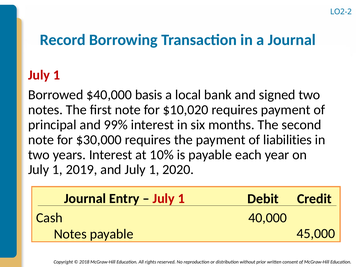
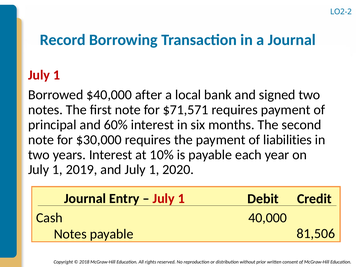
basis: basis -> after
$10,020: $10,020 -> $71,571
99%: 99% -> 60%
45,000: 45,000 -> 81,506
